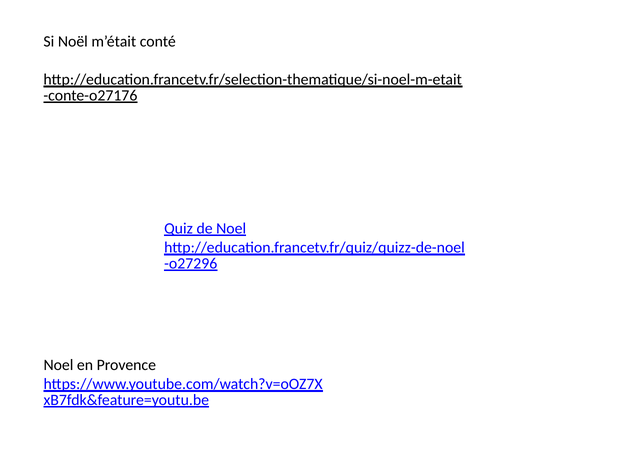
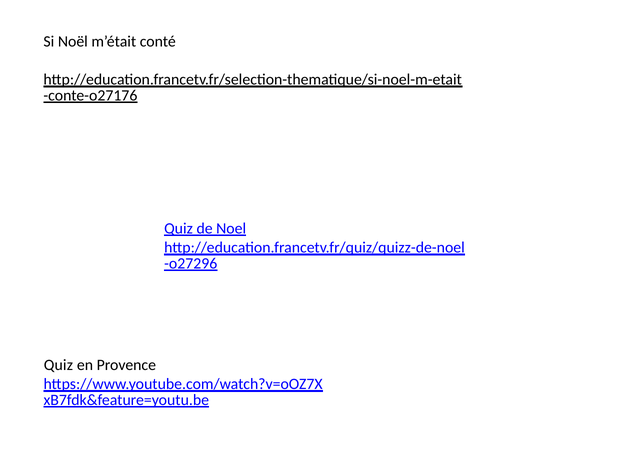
Noel at (58, 365): Noel -> Quiz
